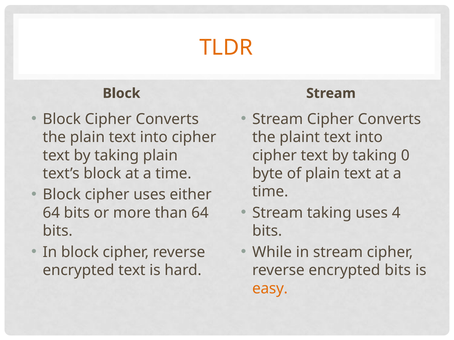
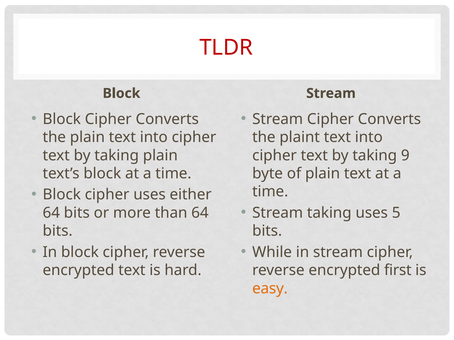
TLDR colour: orange -> red
0: 0 -> 9
4: 4 -> 5
encrypted bits: bits -> first
